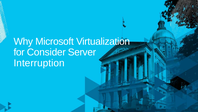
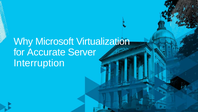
Consider: Consider -> Accurate
